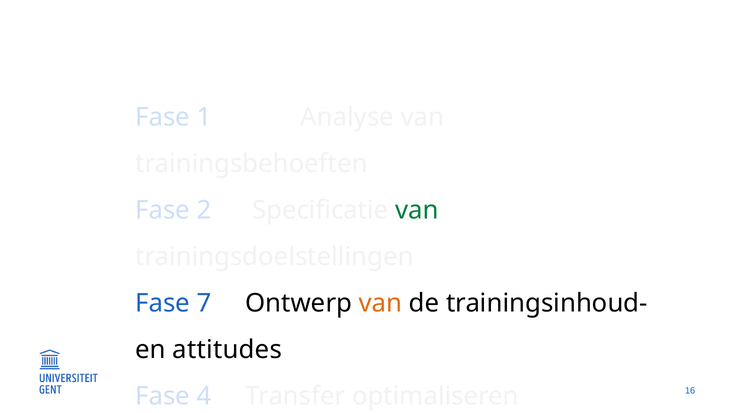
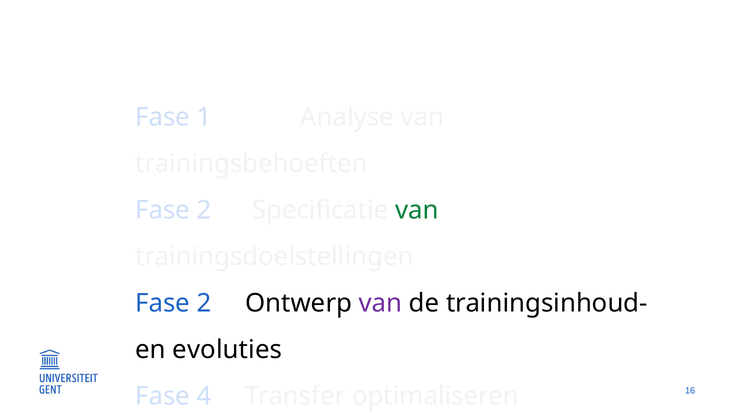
7 at (204, 303): 7 -> 2
van at (381, 303) colour: orange -> purple
attitudes: attitudes -> evoluties
